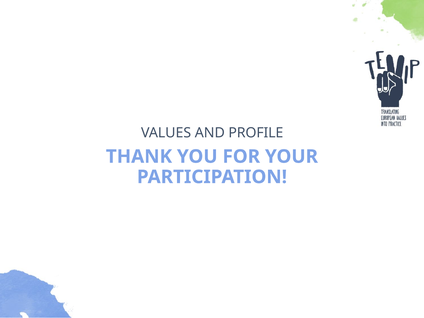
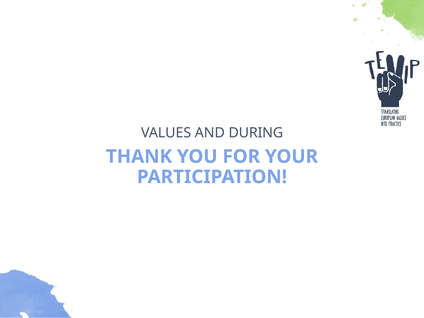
PROFILE: PROFILE -> DURING
